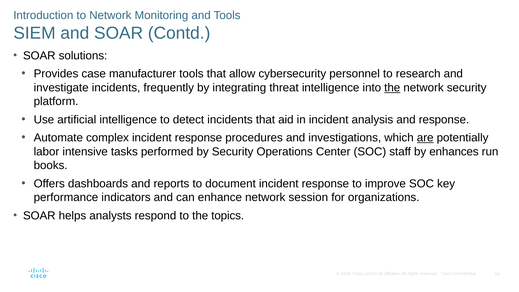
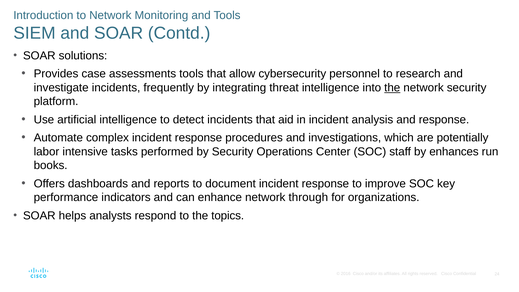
manufacturer: manufacturer -> assessments
are underline: present -> none
session: session -> through
